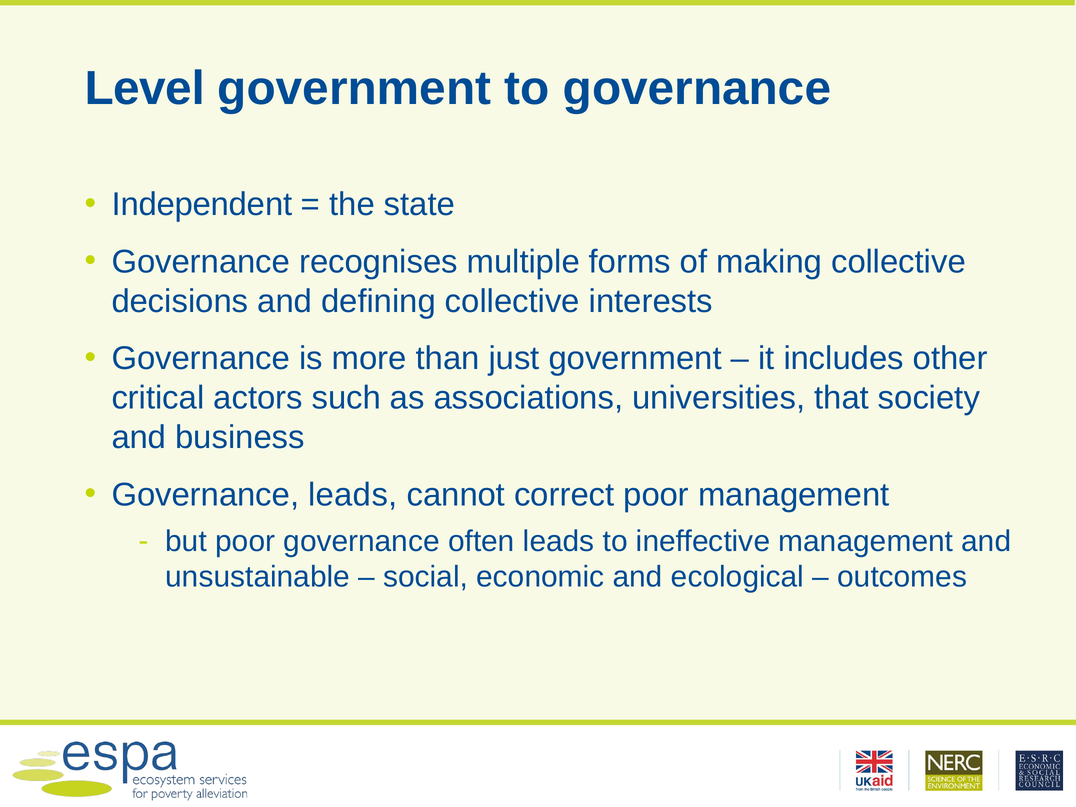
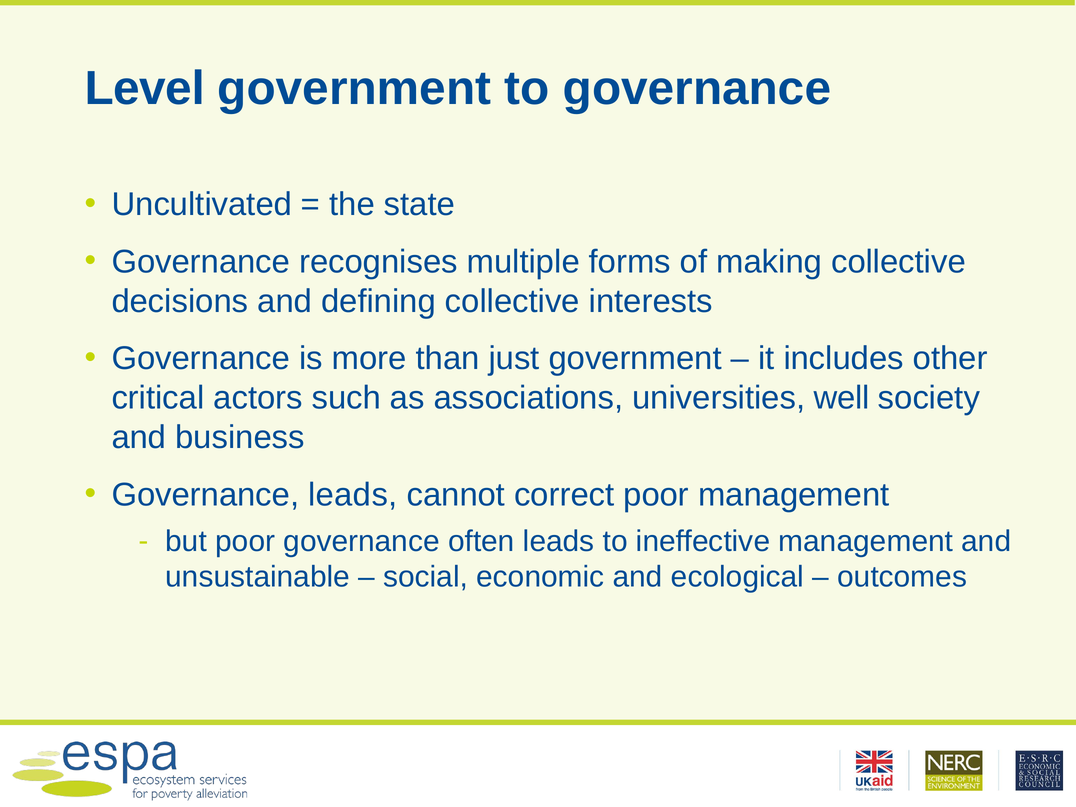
Independent: Independent -> Uncultivated
that: that -> well
